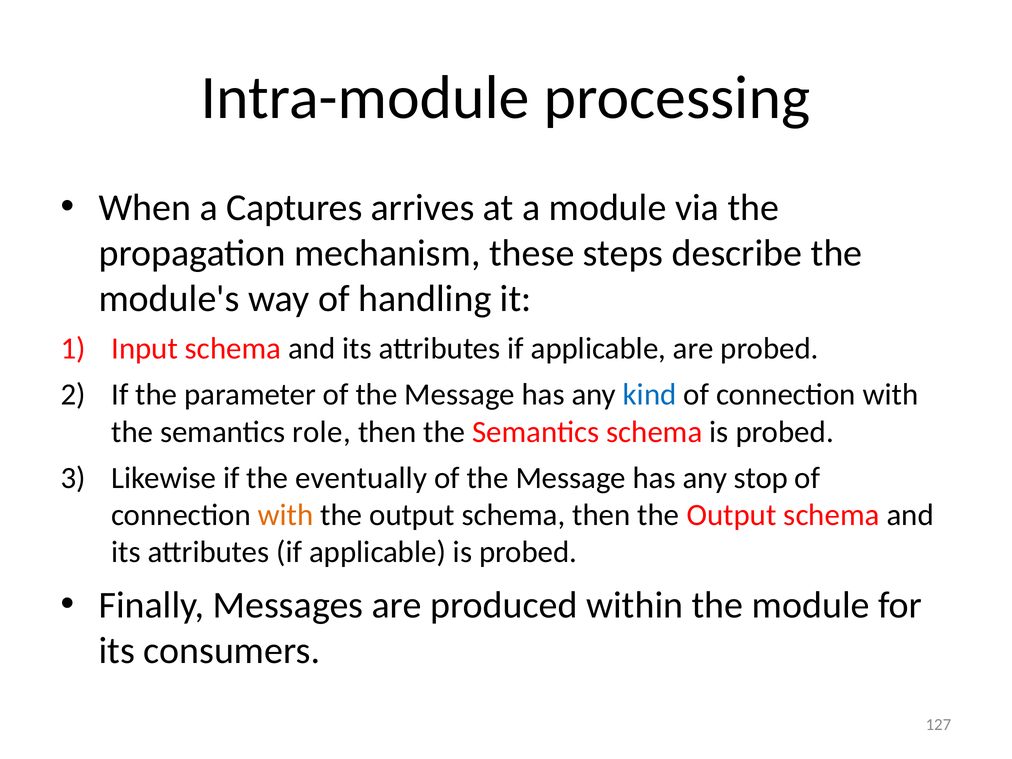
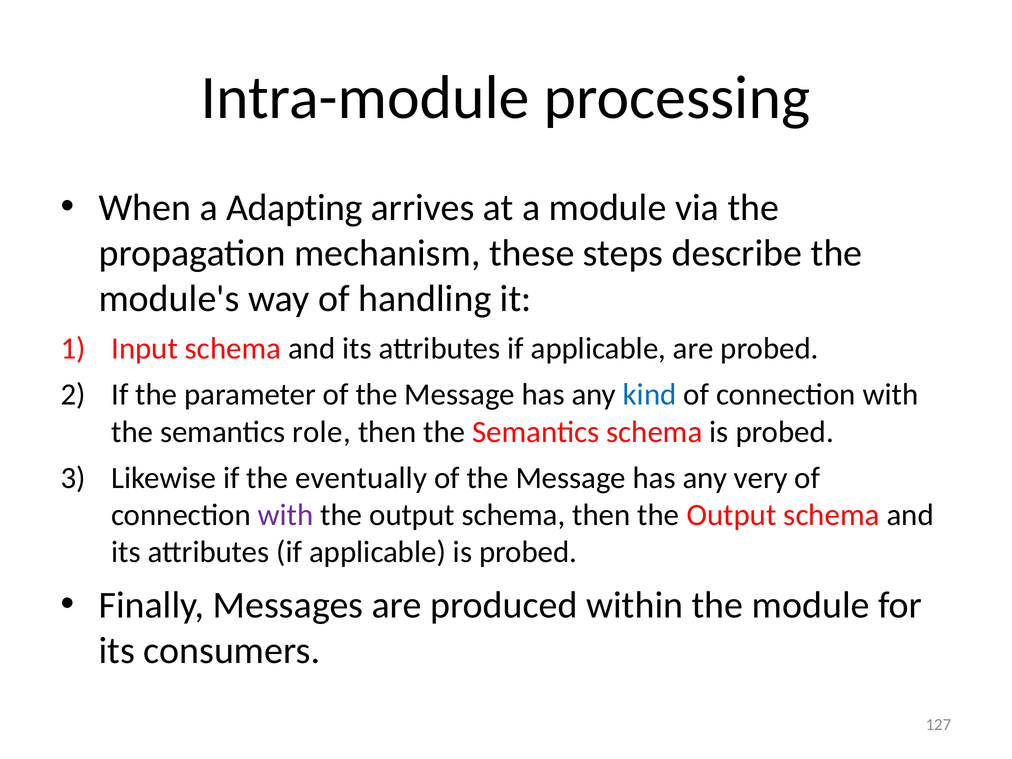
Captures: Captures -> Adapting
stop: stop -> very
with at (286, 515) colour: orange -> purple
